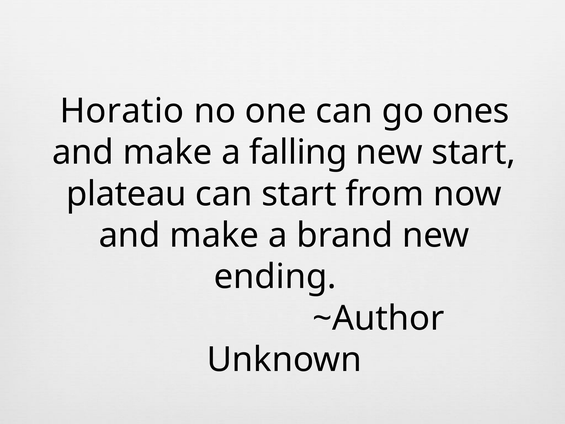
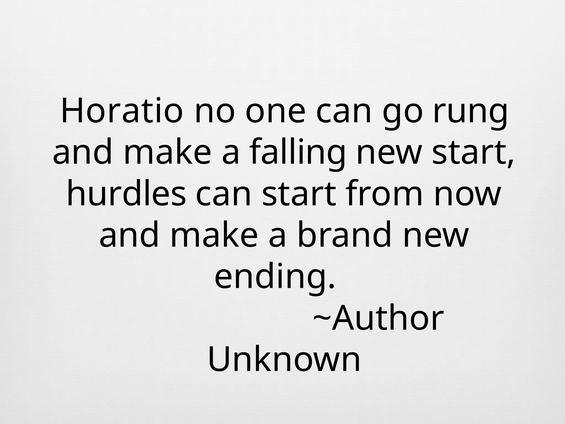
ones: ones -> rung
plateau: plateau -> hurdles
